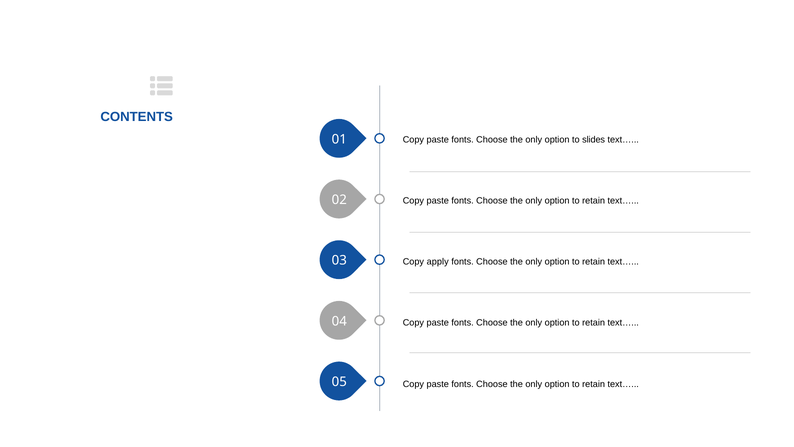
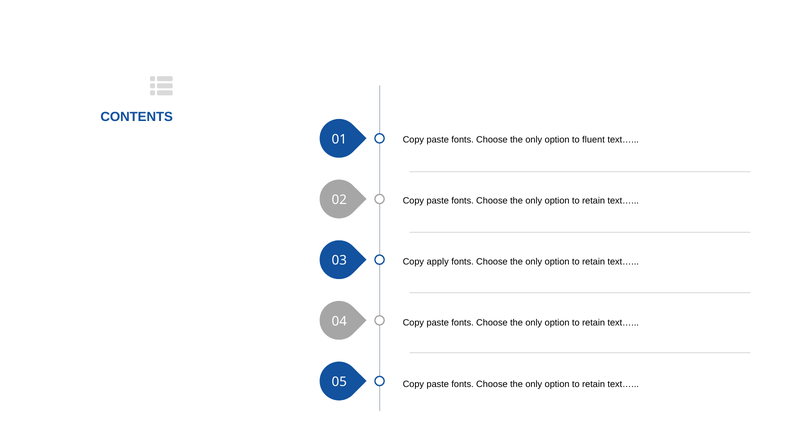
slides: slides -> fluent
